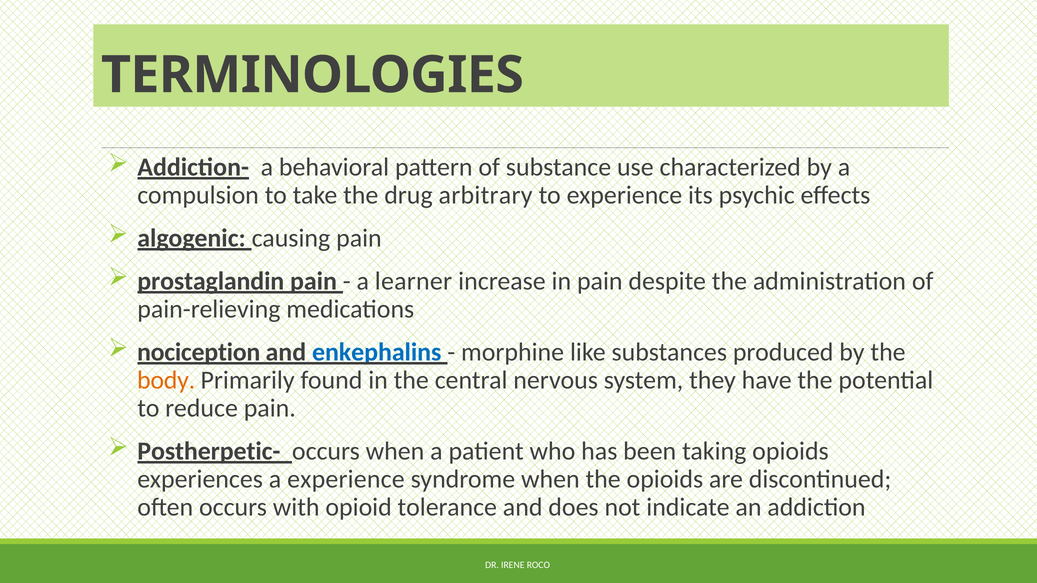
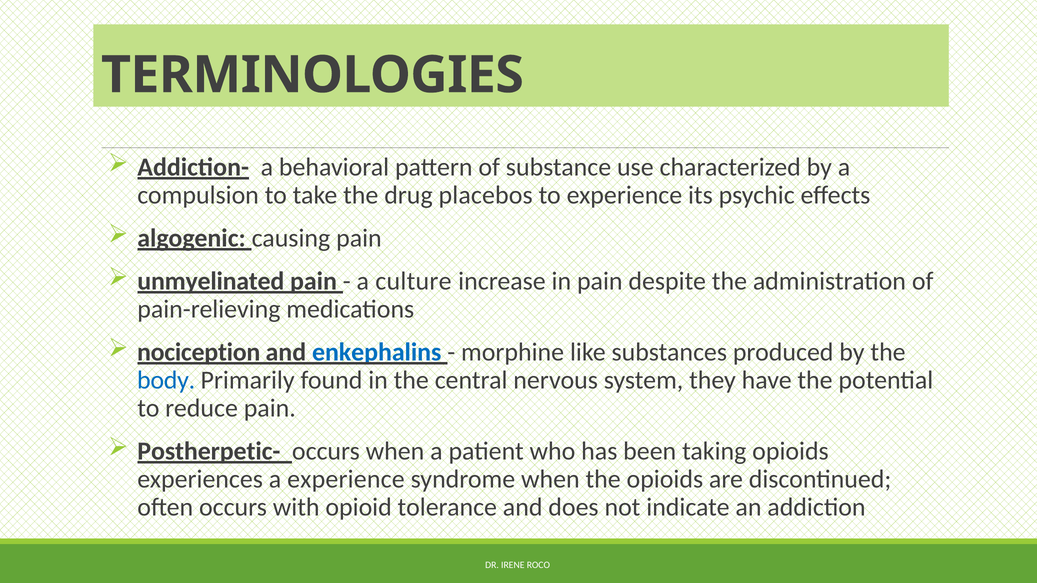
arbitrary: arbitrary -> placebos
prostaglandin: prostaglandin -> unmyelinated
learner: learner -> culture
body colour: orange -> blue
